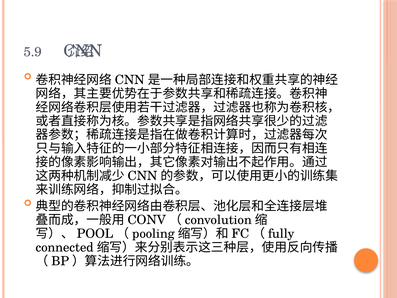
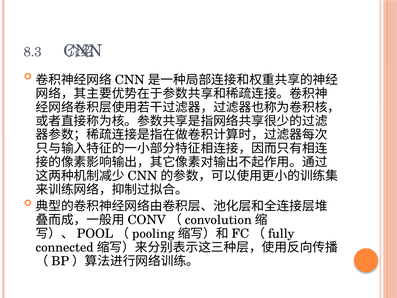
5.9: 5.9 -> 8.3
